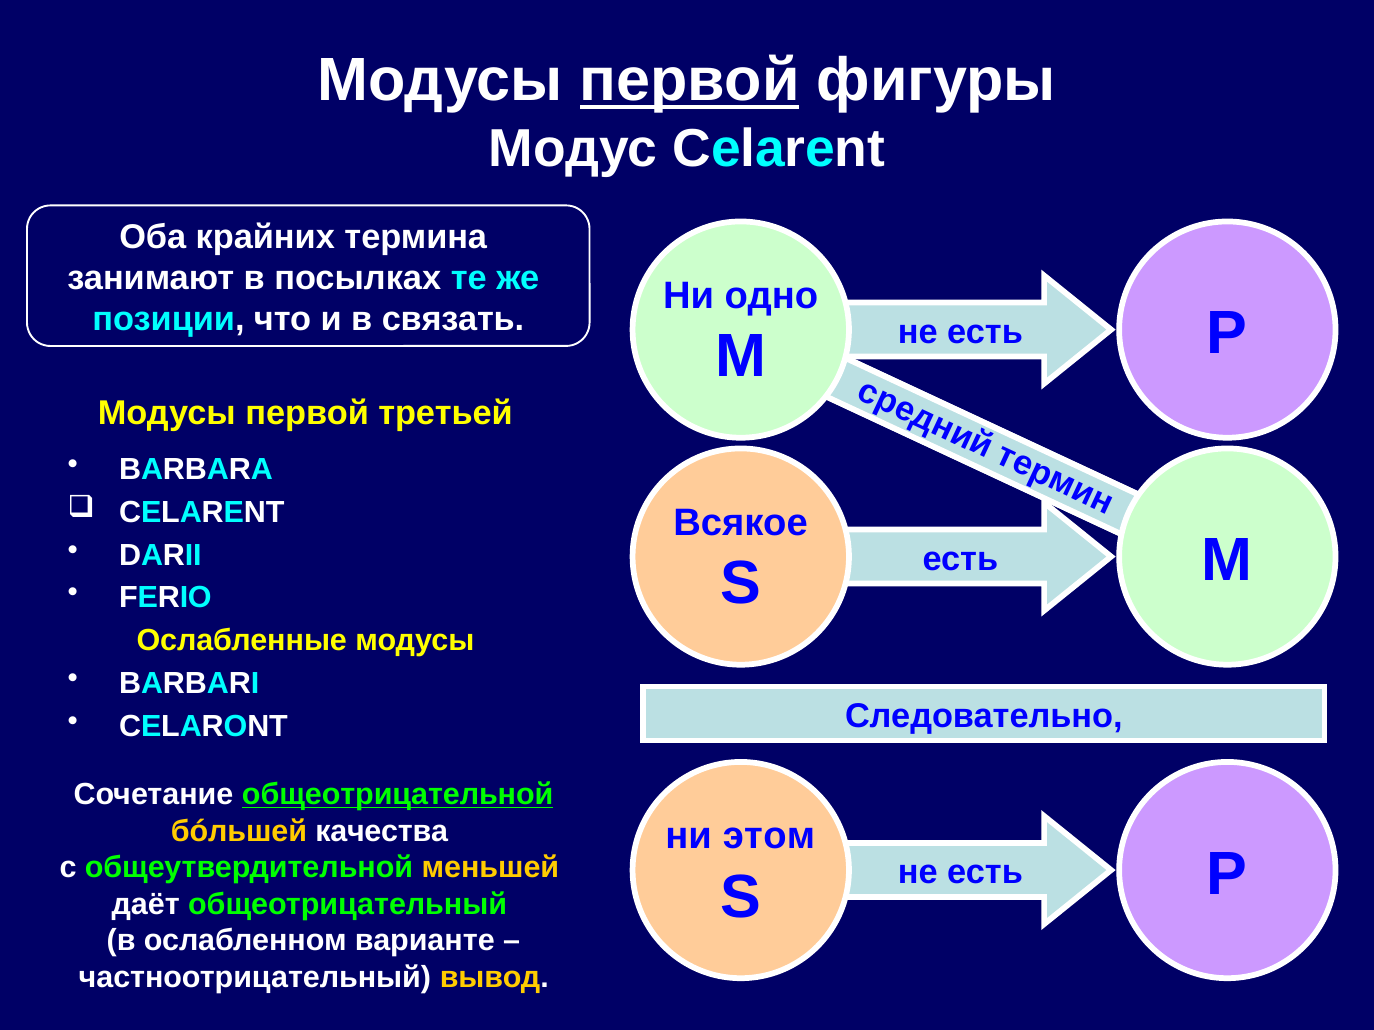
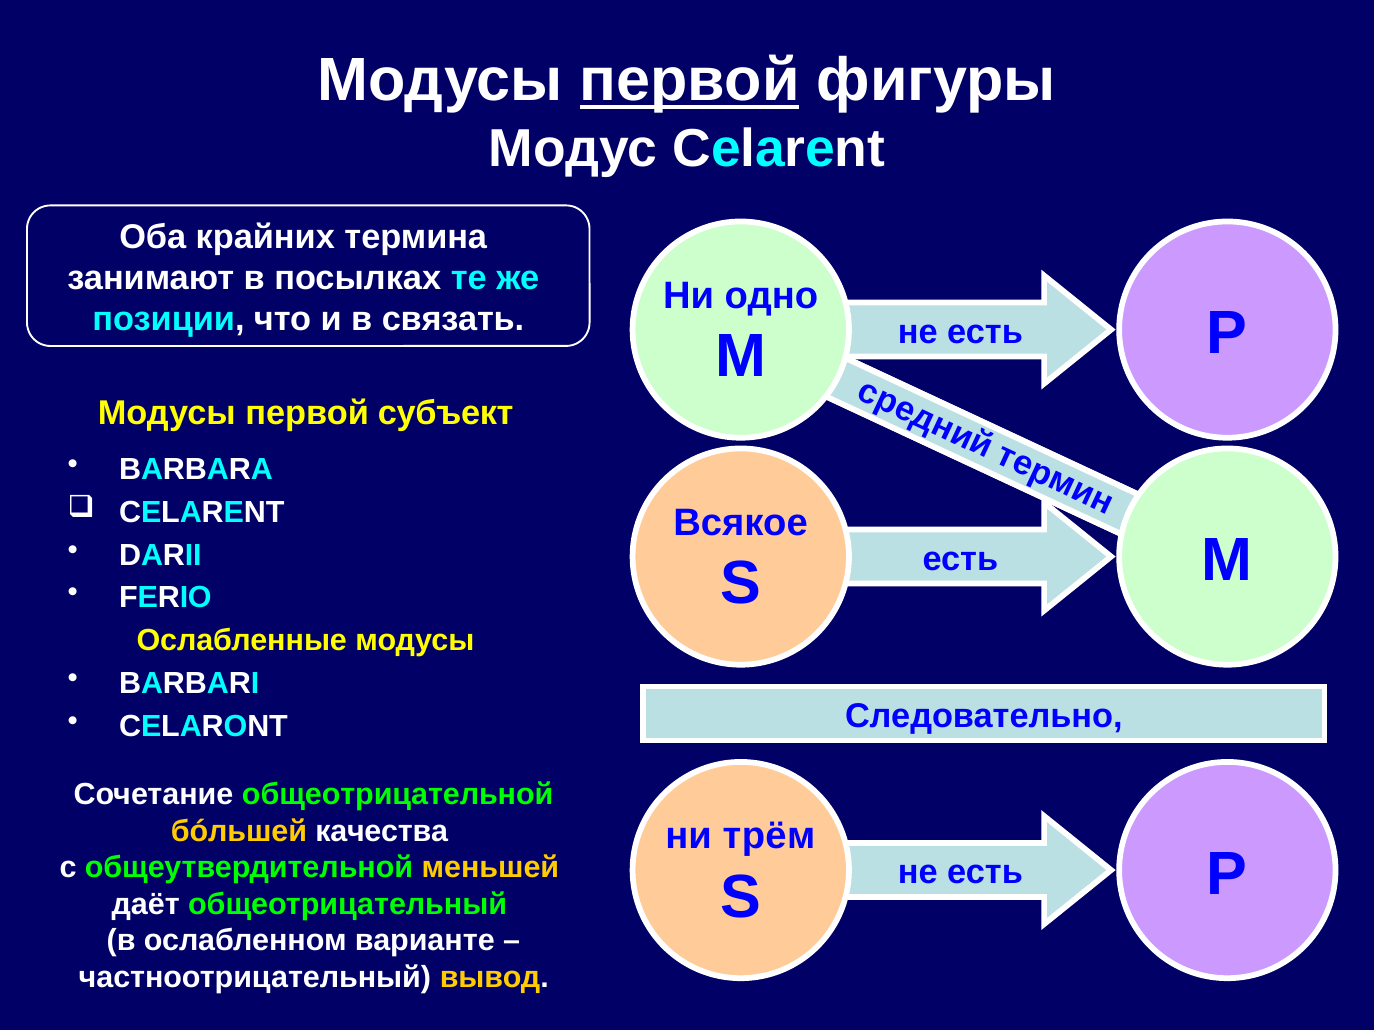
третьей: третьей -> субъект
общеотрицательной underline: present -> none
этом: этом -> трём
